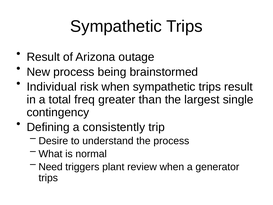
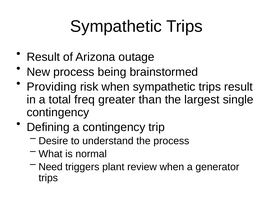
Individual: Individual -> Providing
a consistently: consistently -> contingency
